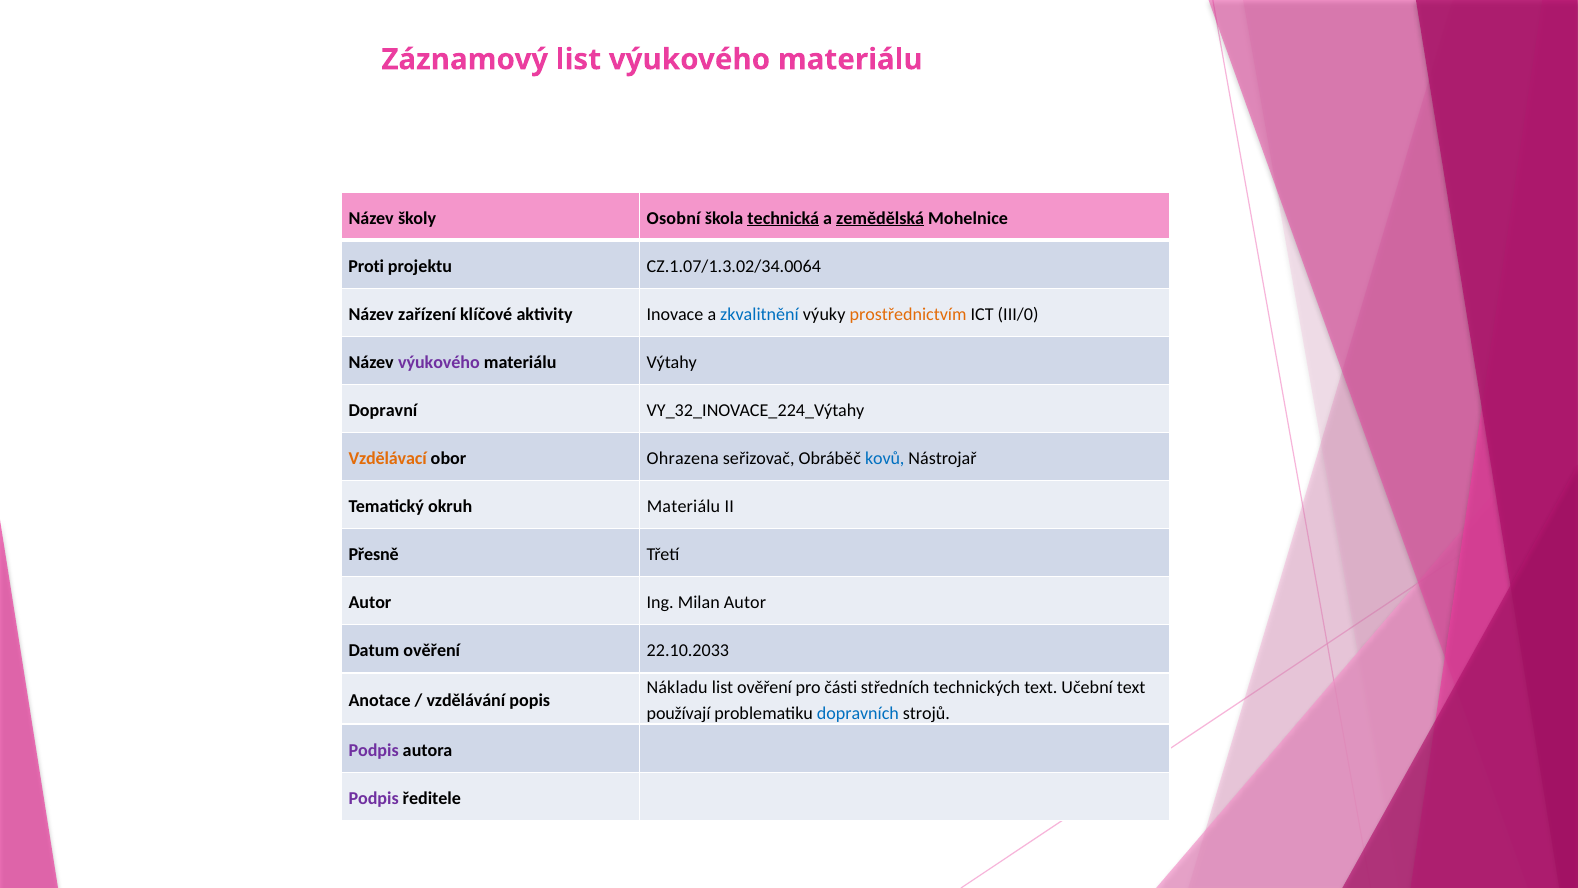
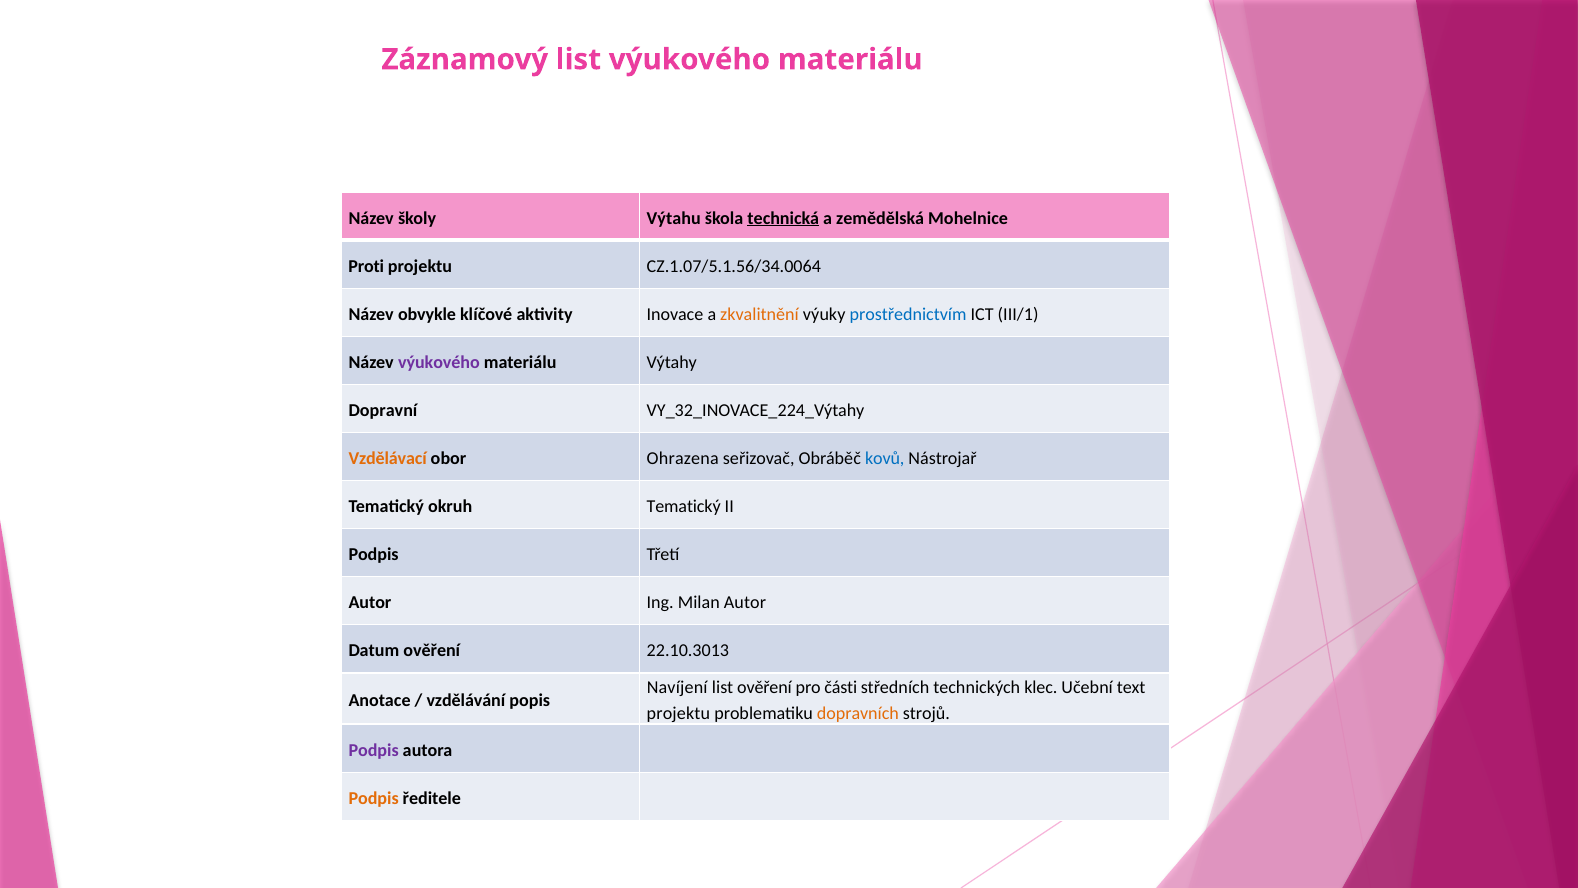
Osobní: Osobní -> Výtahu
zemědělská underline: present -> none
CZ.1.07/1.3.02/34.0064: CZ.1.07/1.3.02/34.0064 -> CZ.1.07/5.1.56/34.0064
zařízení: zařízení -> obvykle
zkvalitnění colour: blue -> orange
prostřednictvím colour: orange -> blue
III/0: III/0 -> III/1
okruh Materiálu: Materiálu -> Tematický
Přesně at (374, 554): Přesně -> Podpis
22.10.2033: 22.10.2033 -> 22.10.3013
Nákladu: Nákladu -> Navíjení
technických text: text -> klec
používají at (679, 713): používají -> projektu
dopravních colour: blue -> orange
Podpis at (374, 798) colour: purple -> orange
